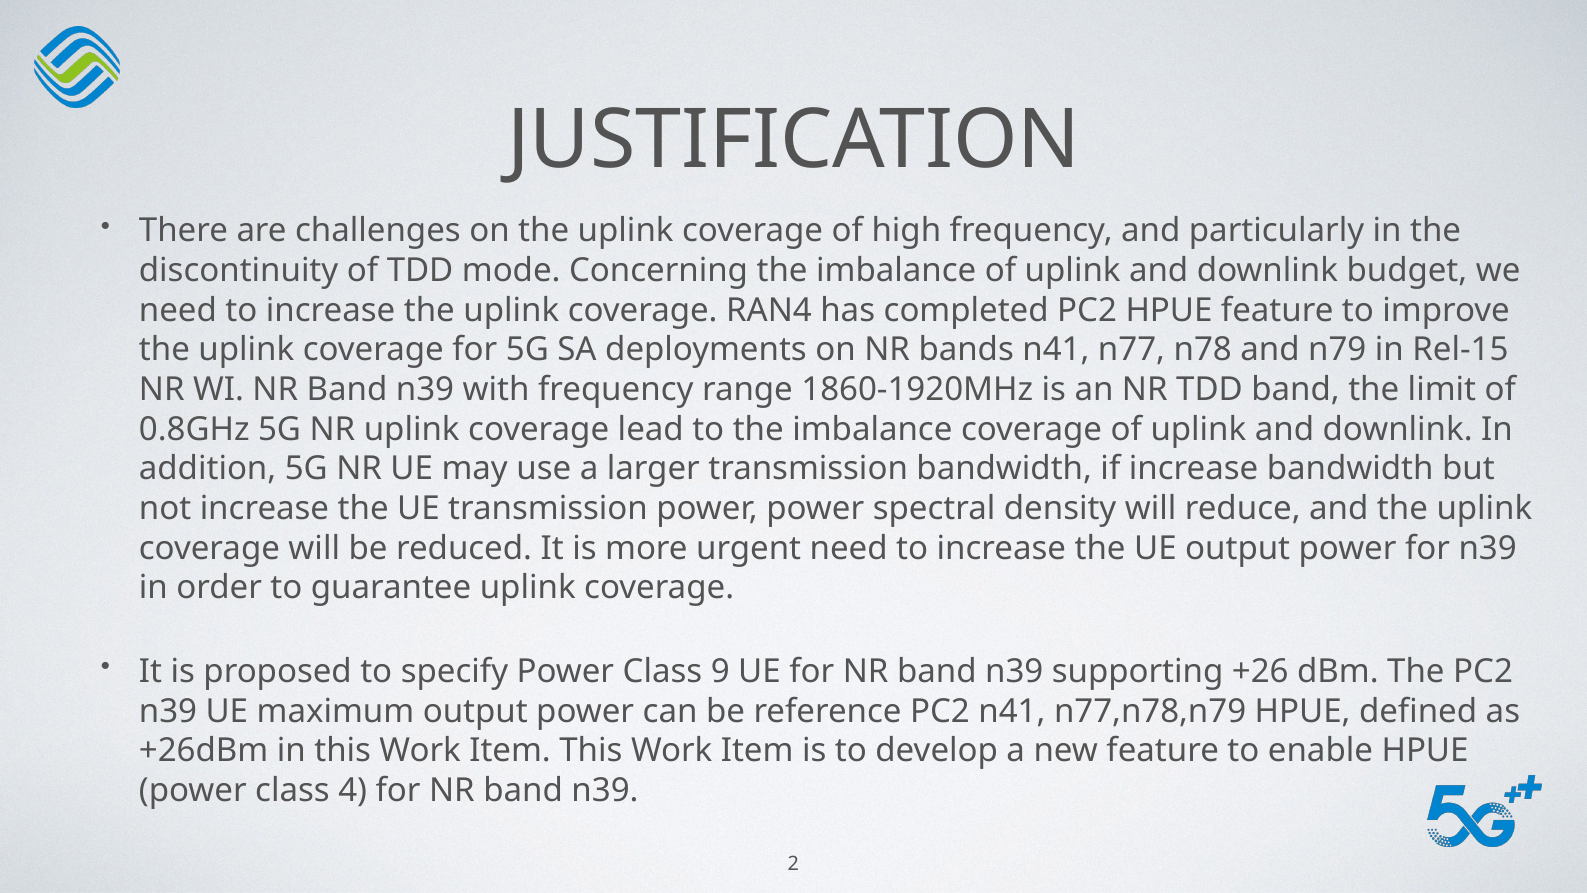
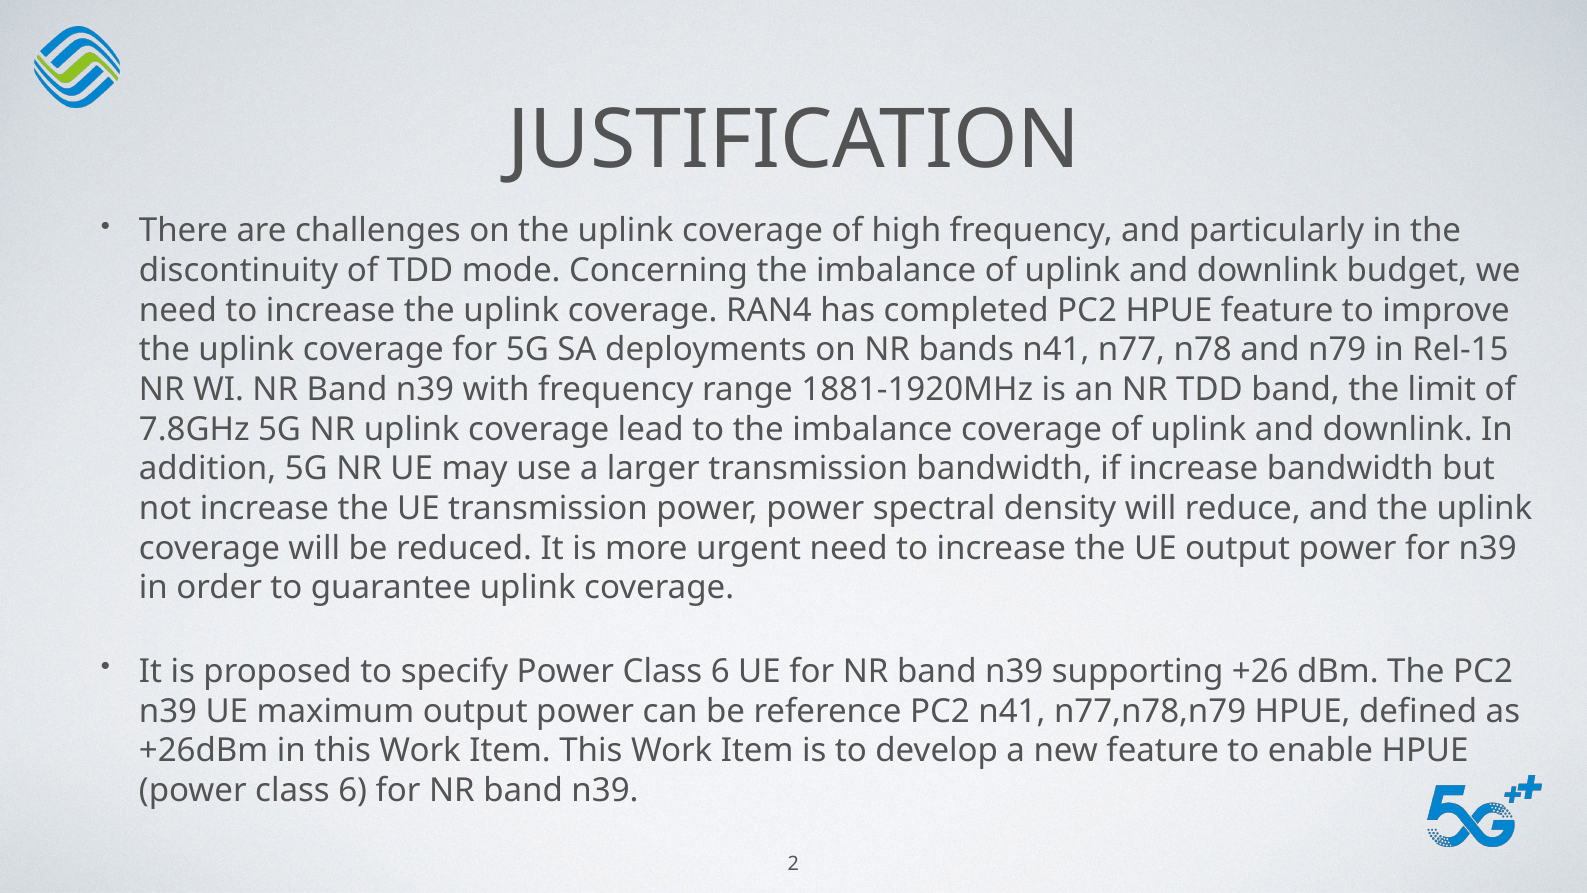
1860-1920MHz: 1860-1920MHz -> 1881-1920MHz
0.8GHz: 0.8GHz -> 7.8GHz
specify Power Class 9: 9 -> 6
4 at (353, 790): 4 -> 6
